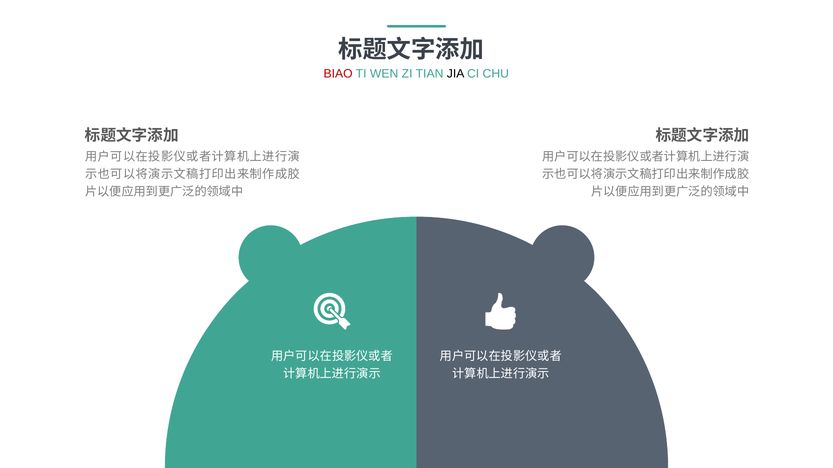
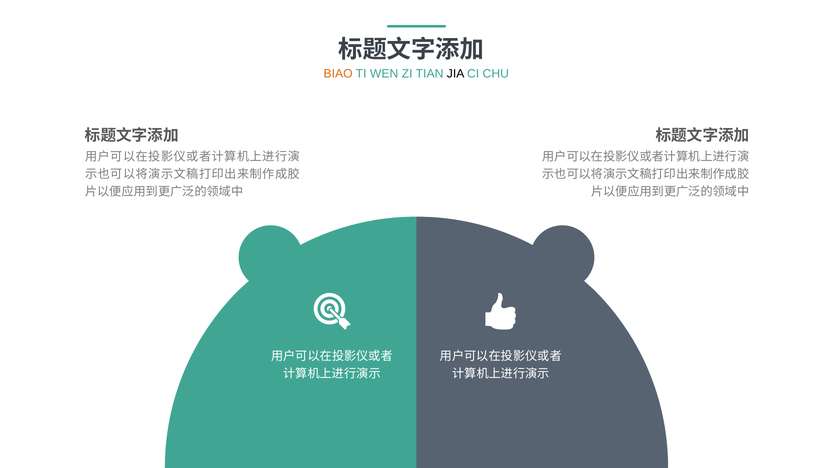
BIAO colour: red -> orange
